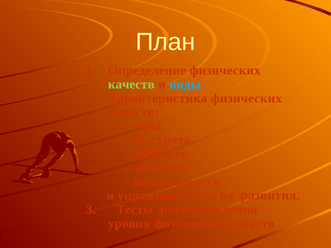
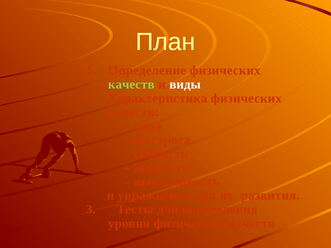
виды colour: light blue -> white
